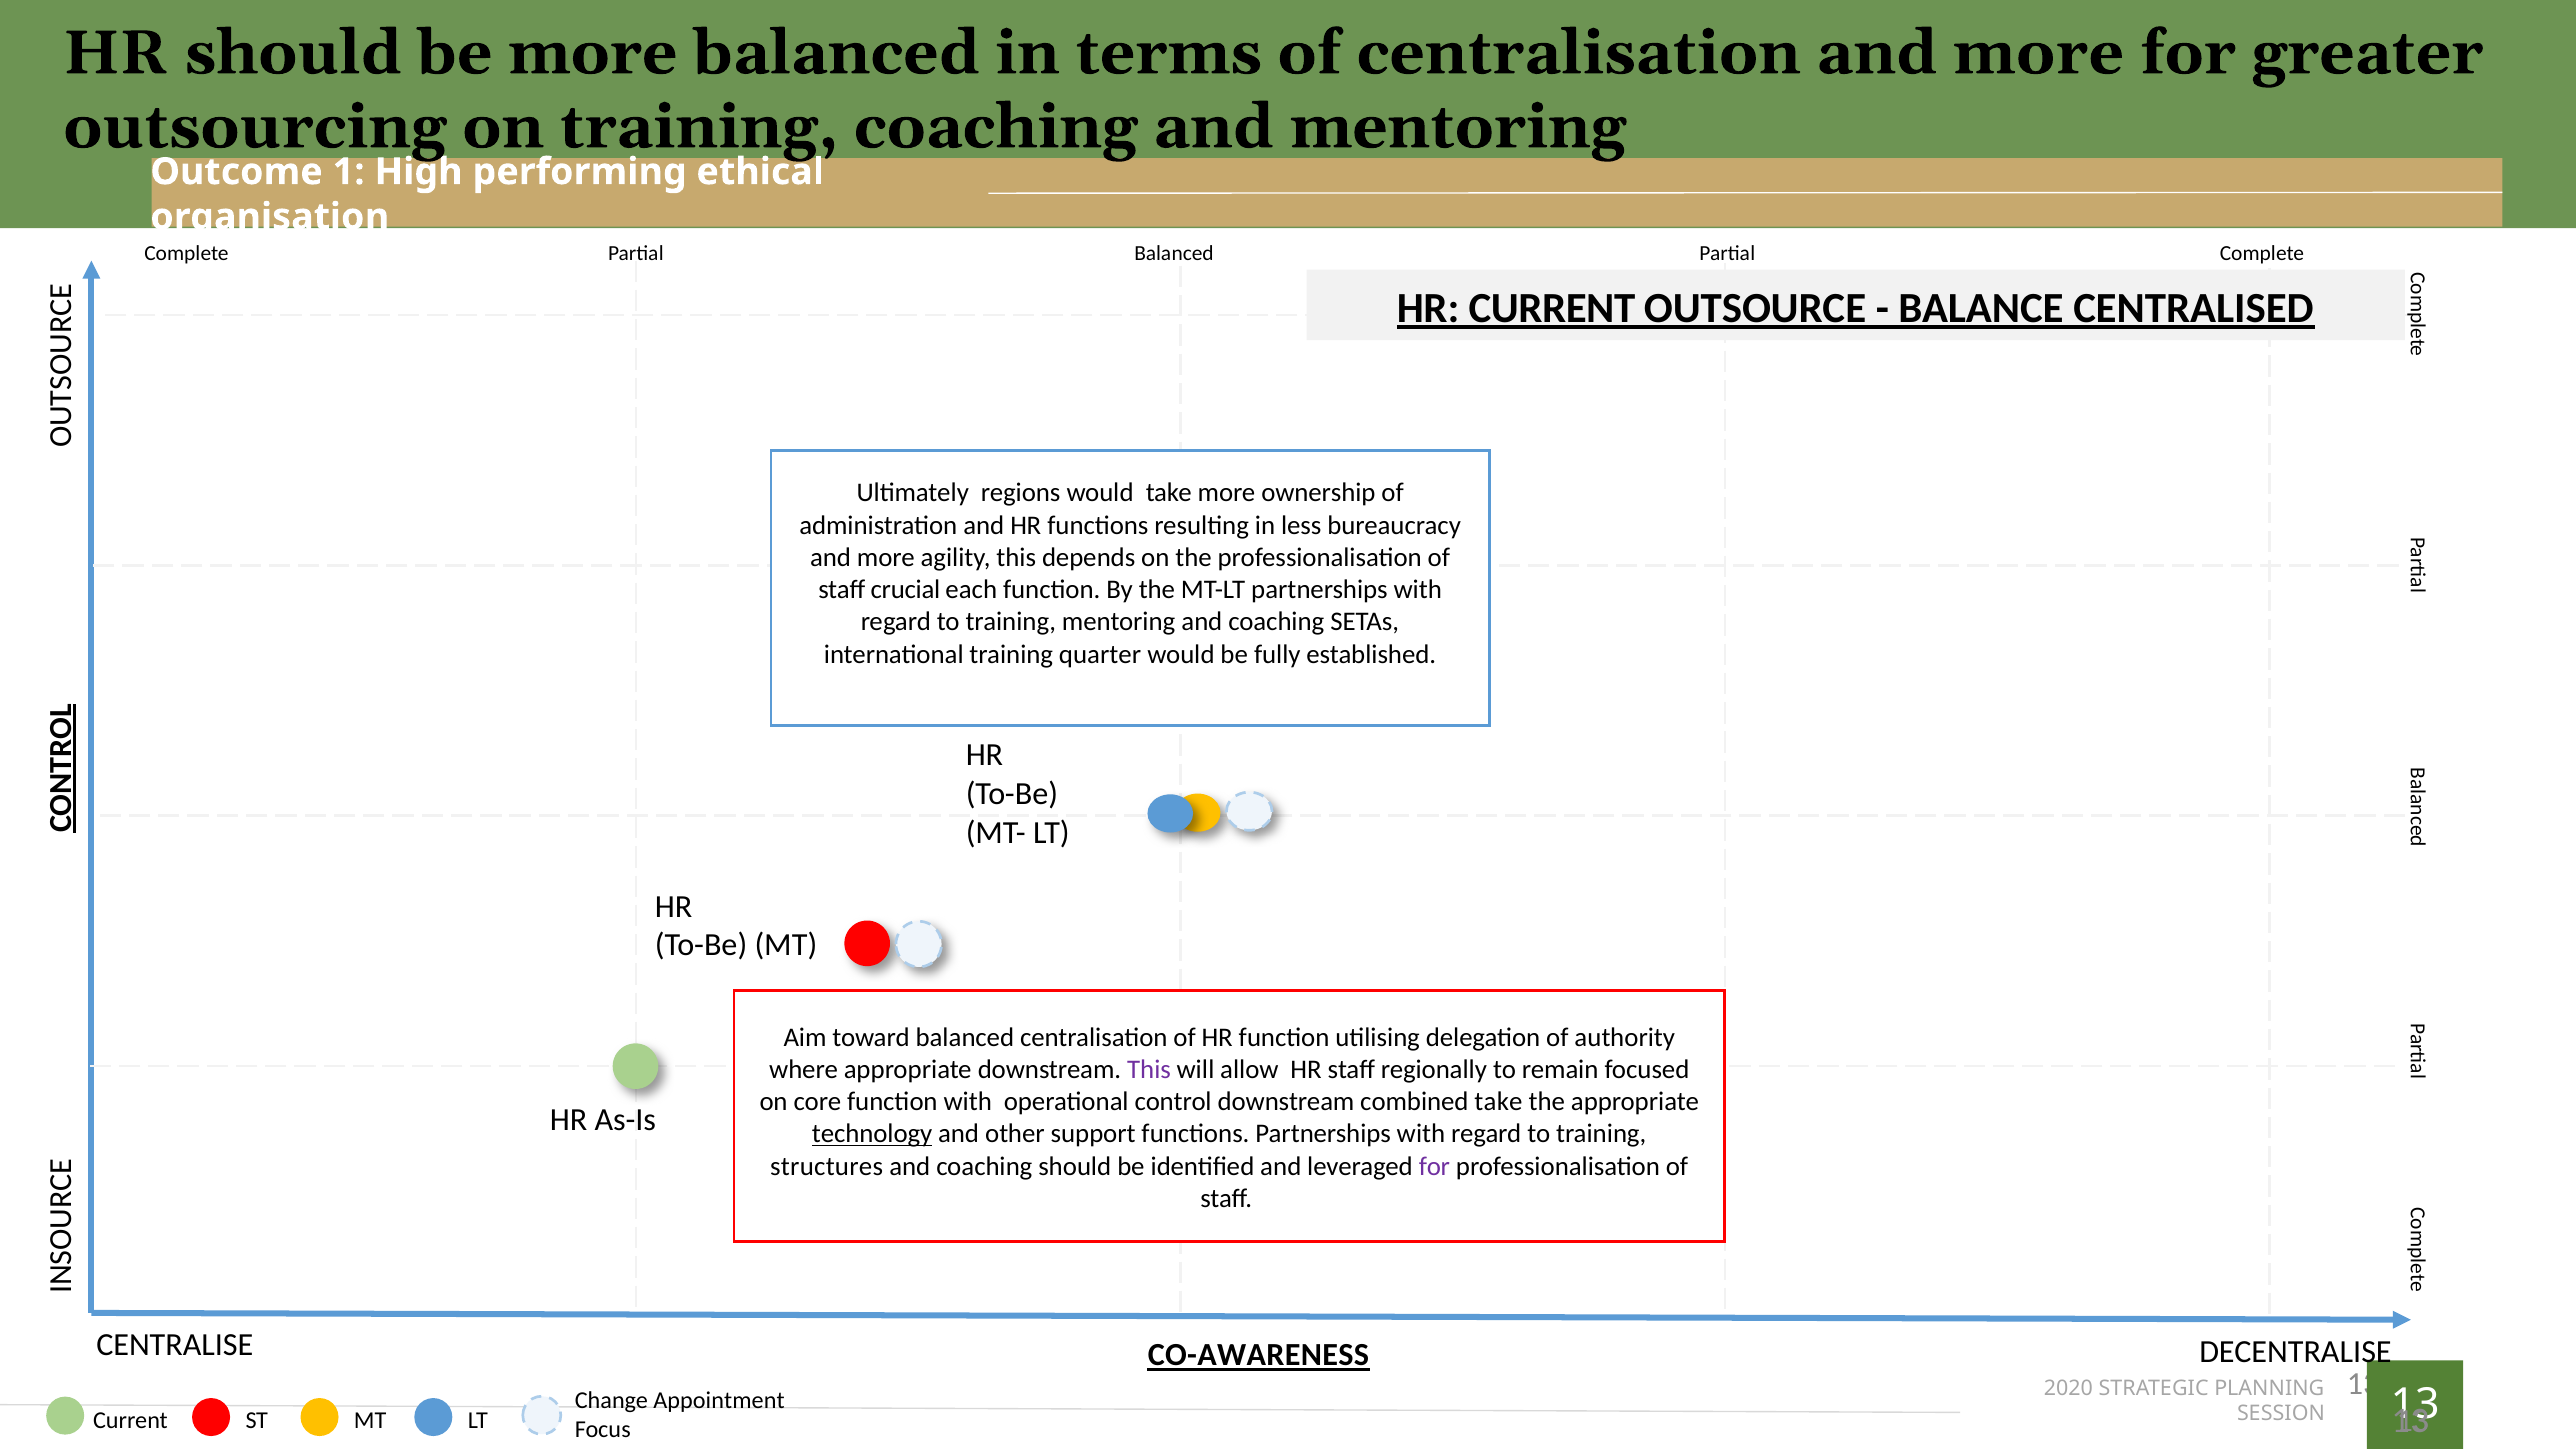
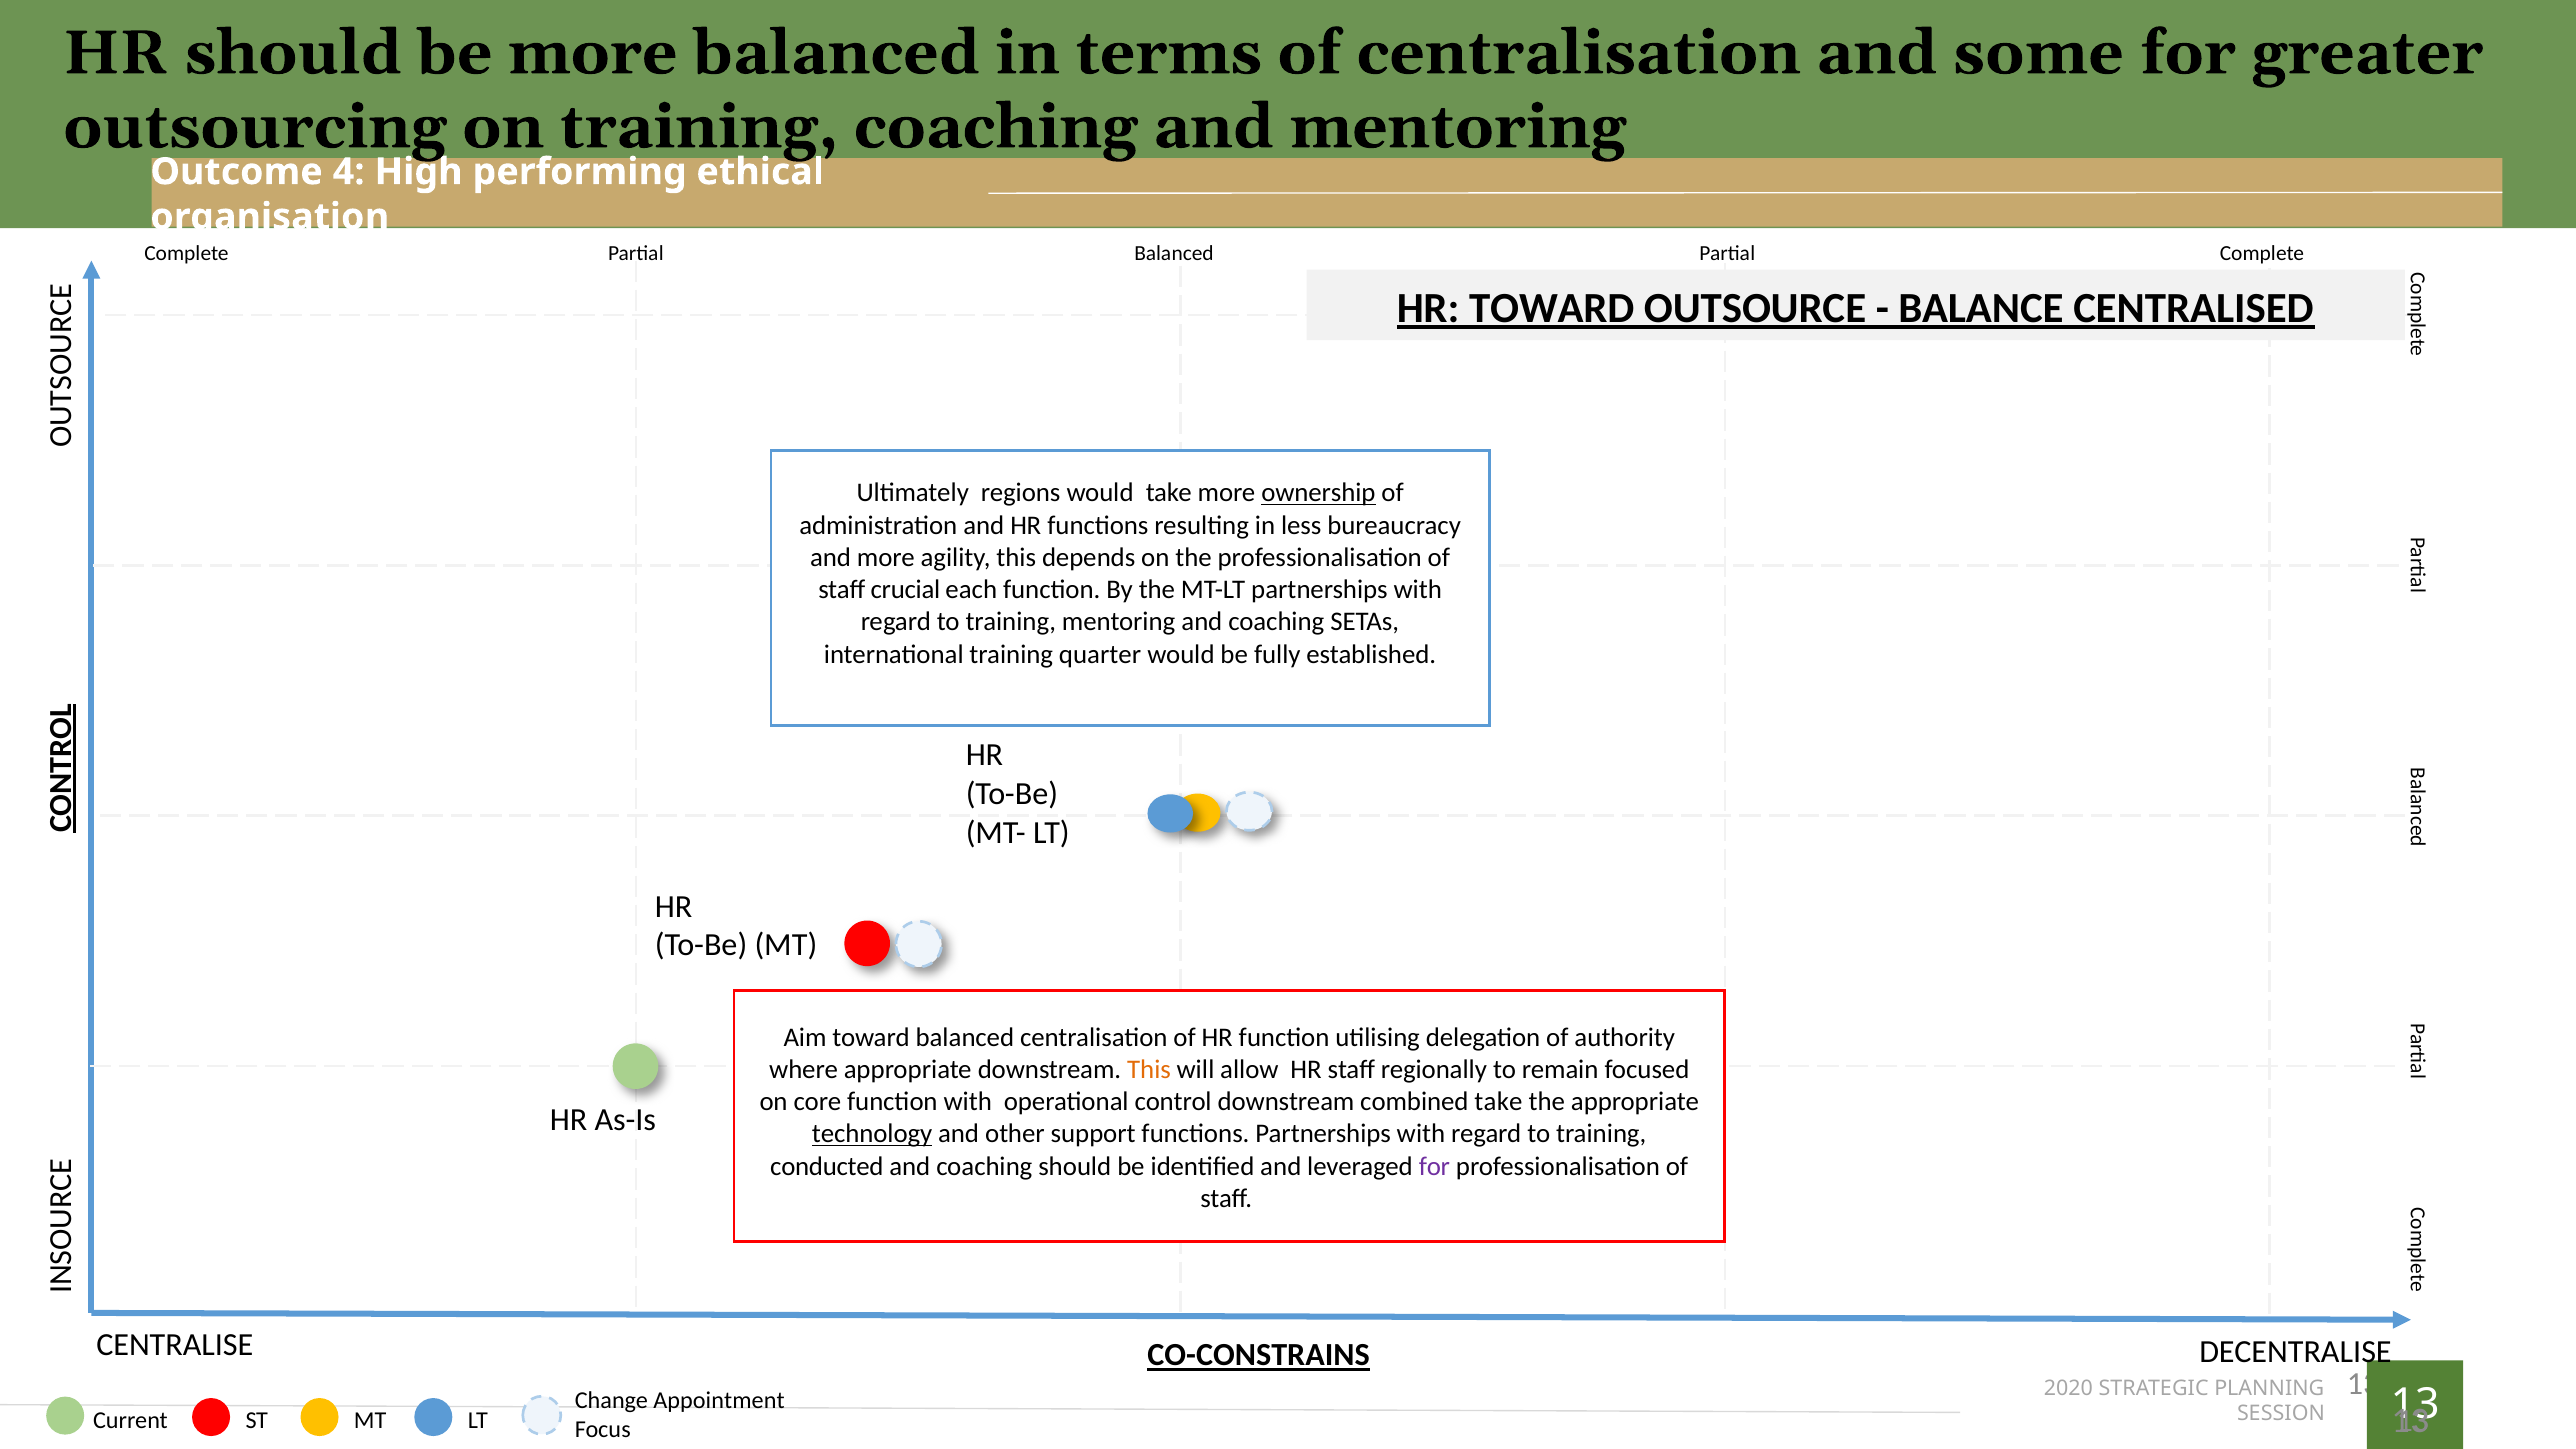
centralisation and more: more -> some
1: 1 -> 4
HR CURRENT: CURRENT -> TOWARD
ownership underline: none -> present
This at (1149, 1069) colour: purple -> orange
structures: structures -> conducted
CO-AWARENESS: CO-AWARENESS -> CO-CONSTRAINS
